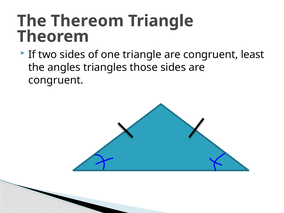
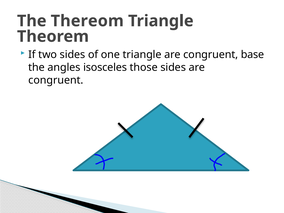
least: least -> base
triangles: triangles -> isosceles
